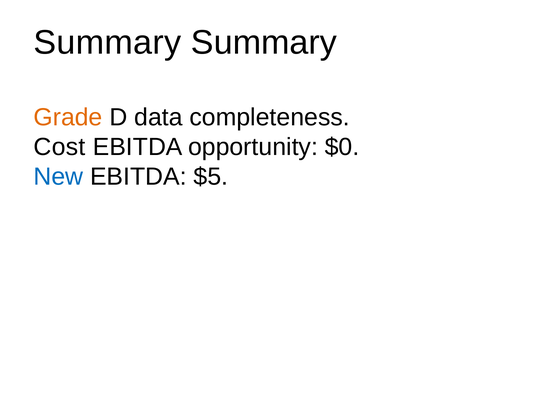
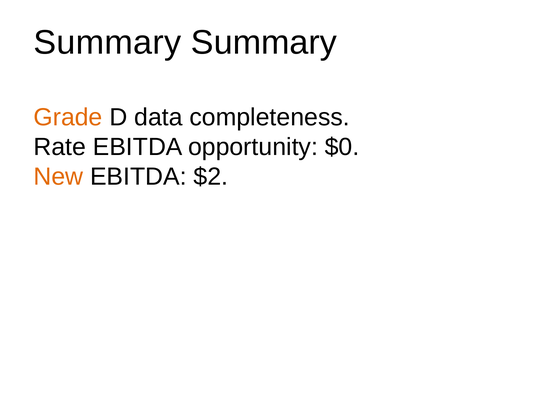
Cost: Cost -> Rate
New colour: blue -> orange
$5: $5 -> $2
